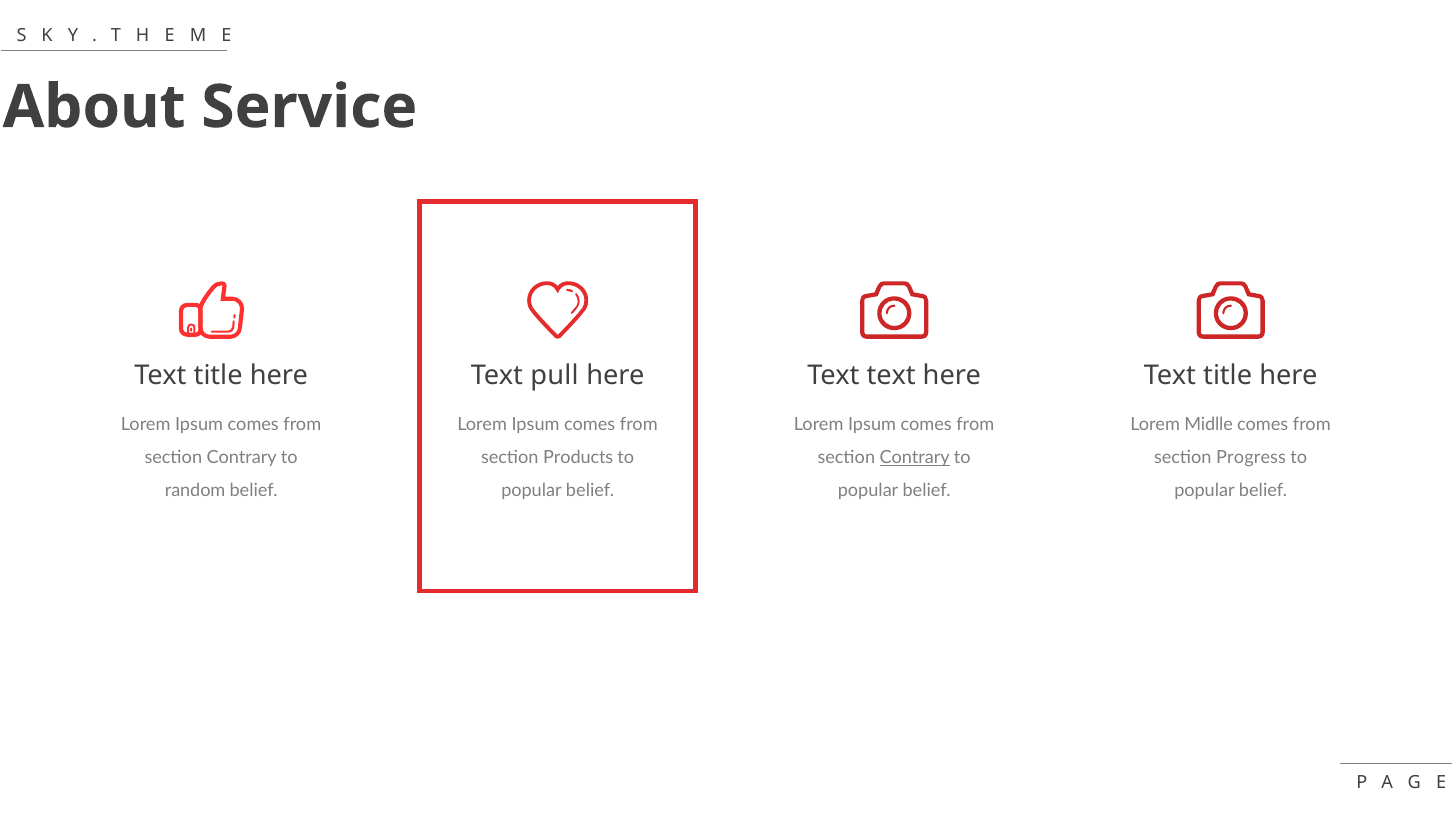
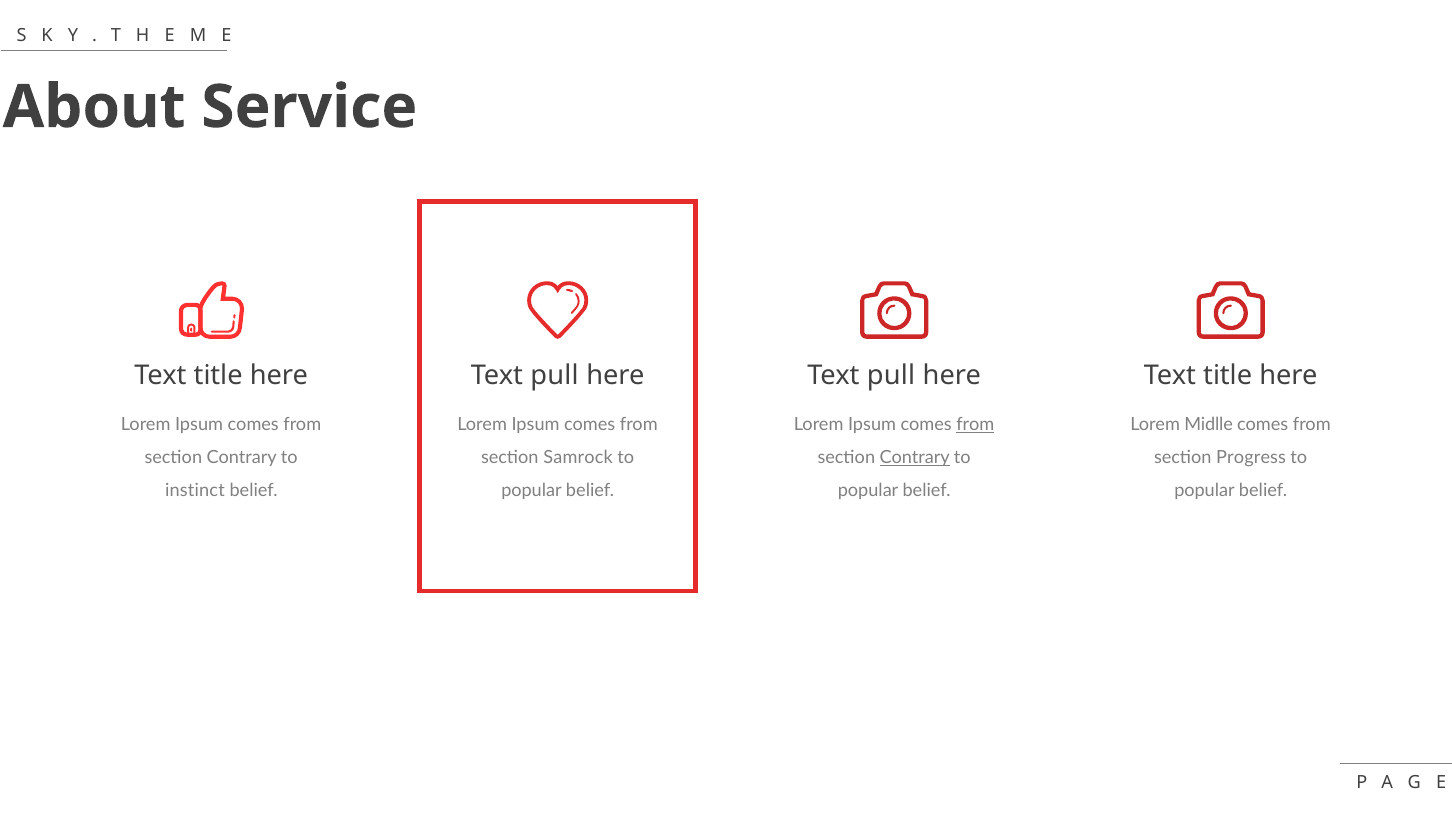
text at (891, 376): text -> pull
from at (975, 425) underline: none -> present
Products: Products -> Samrock
random: random -> instinct
